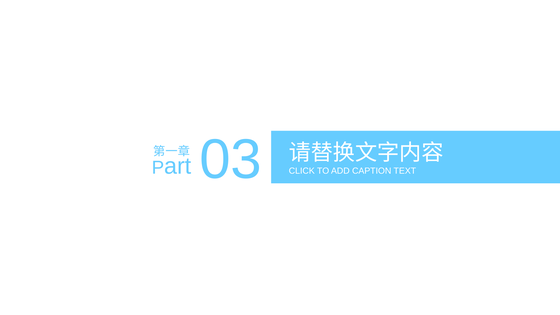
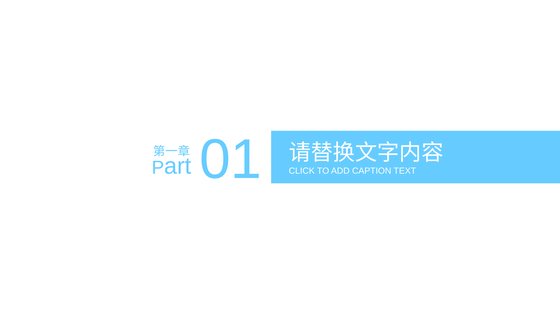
03: 03 -> 01
